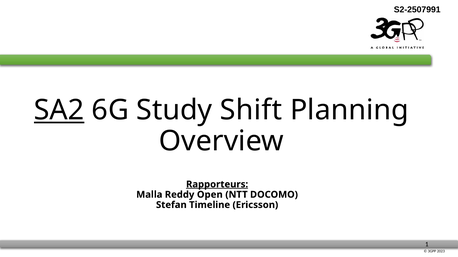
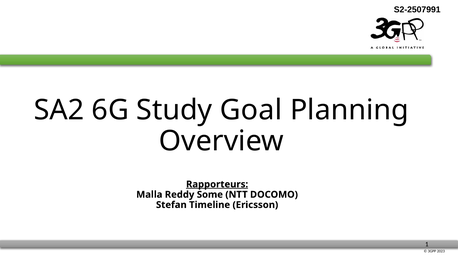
SA2 underline: present -> none
Shift: Shift -> Goal
Open: Open -> Some
